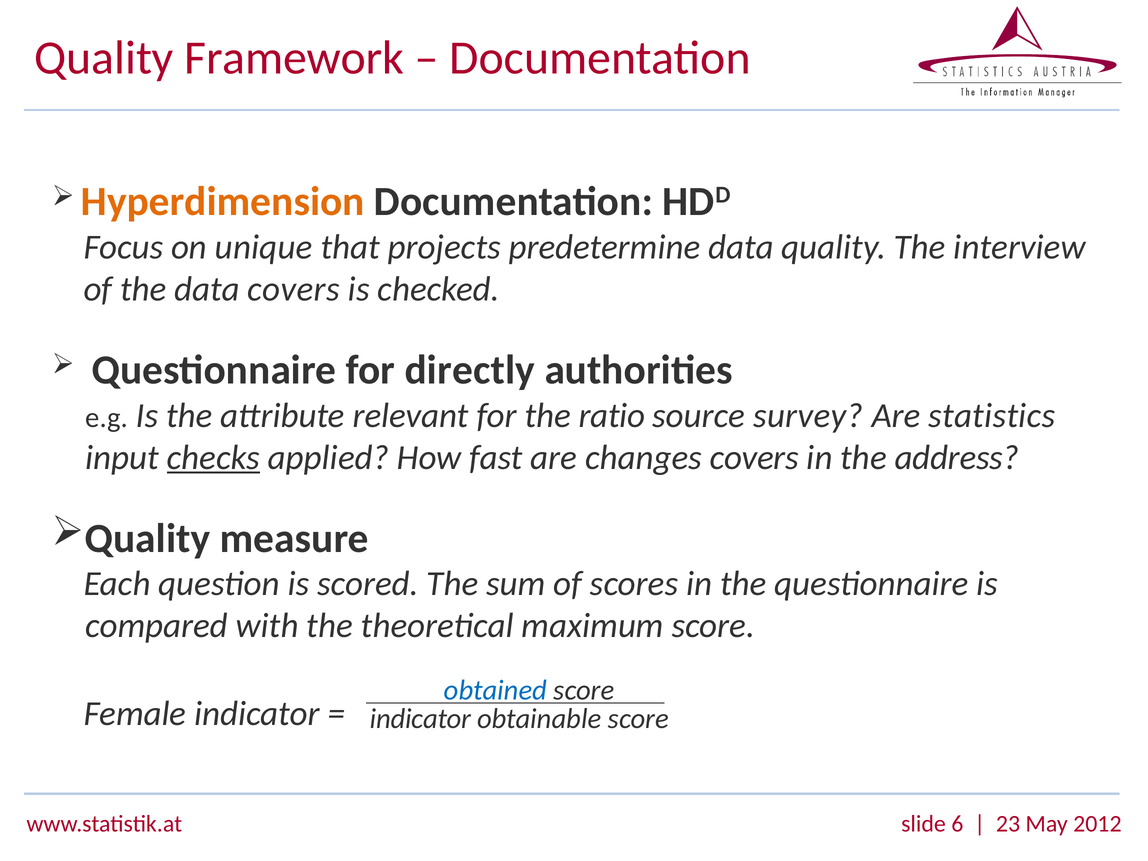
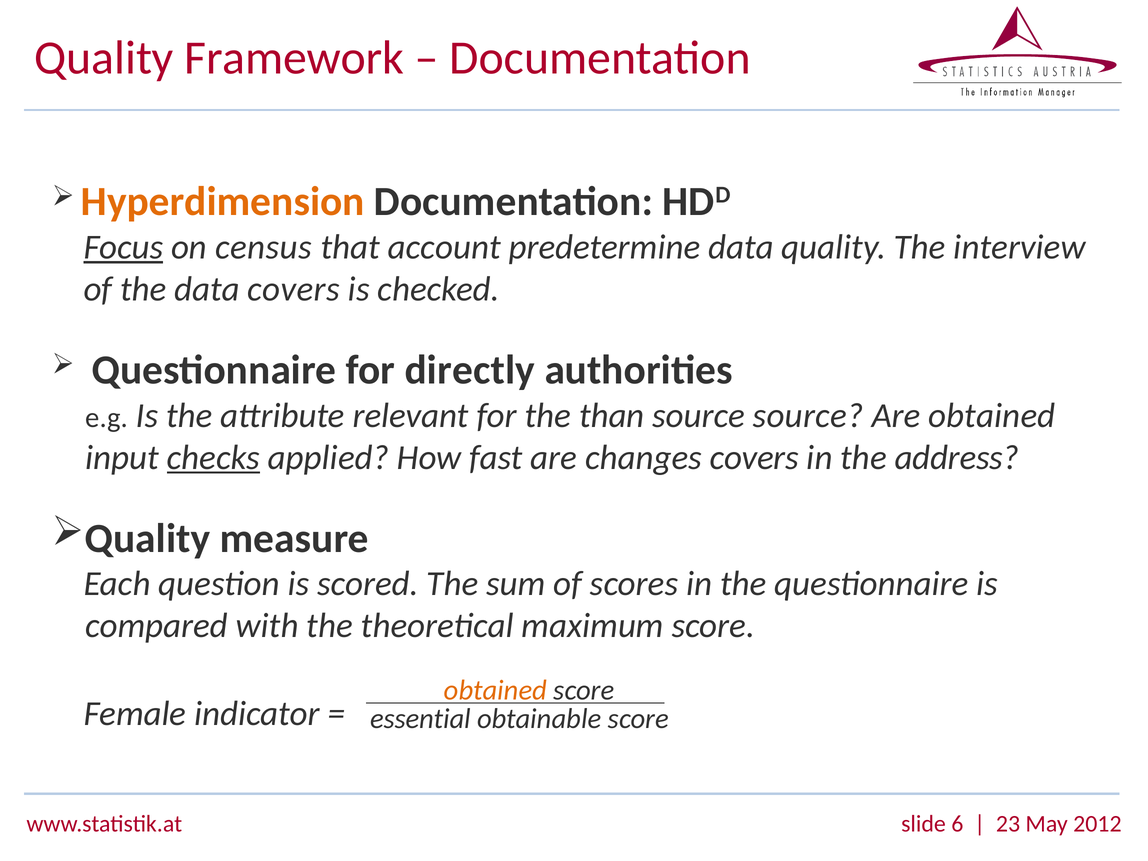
Focus underline: none -> present
unique: unique -> census
projects: projects -> account
ratio: ratio -> than
source survey: survey -> source
Are statistics: statistics -> obtained
obtained at (495, 690) colour: blue -> orange
indicator at (420, 719): indicator -> essential
